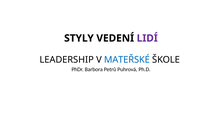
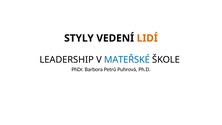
LIDÍ colour: purple -> orange
